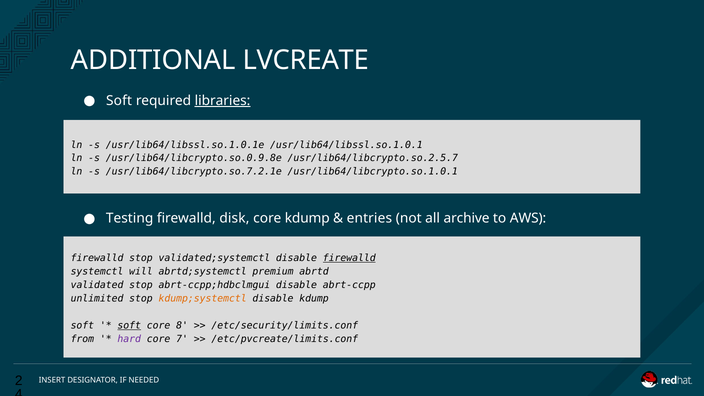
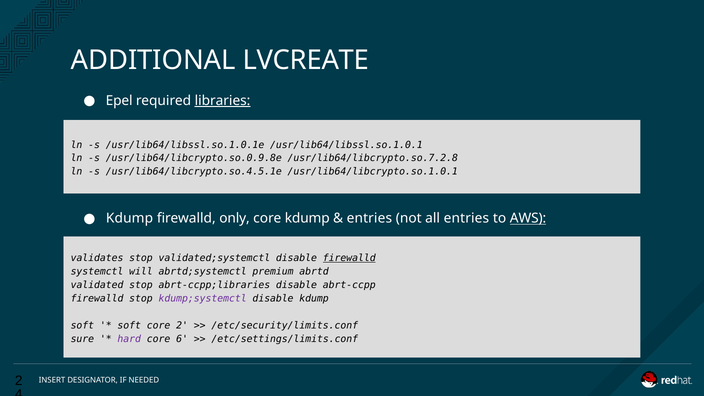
Soft at (119, 101): Soft -> Epel
/usr/lib64/libcrypto.so.2.5.7: /usr/lib64/libcrypto.so.2.5.7 -> /usr/lib64/libcrypto.so.7.2.8
/usr/lib64/libcrypto.so.7.2.1e: /usr/lib64/libcrypto.so.7.2.1e -> /usr/lib64/libcrypto.so.4.5.1e
Testing at (130, 218): Testing -> Kdump
disk: disk -> only
all archive: archive -> entries
AWS underline: none -> present
firewalld at (97, 258): firewalld -> validates
abrt-ccpp;hdbclmgui: abrt-ccpp;hdbclmgui -> abrt-ccpp;libraries
unlimited at (97, 299): unlimited -> firewalld
kdump;systemctl colour: orange -> purple
soft at (129, 326) underline: present -> none
core 8: 8 -> 2
from: from -> sure
7: 7 -> 6
/etc/pvcreate/limits.conf: /etc/pvcreate/limits.conf -> /etc/settings/limits.conf
